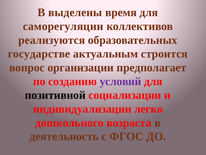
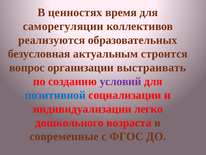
выделены: выделены -> ценностях
государстве: государстве -> безусловная
предполагает: предполагает -> выстраивать
позитивной colour: black -> blue
деятельность: деятельность -> современные
